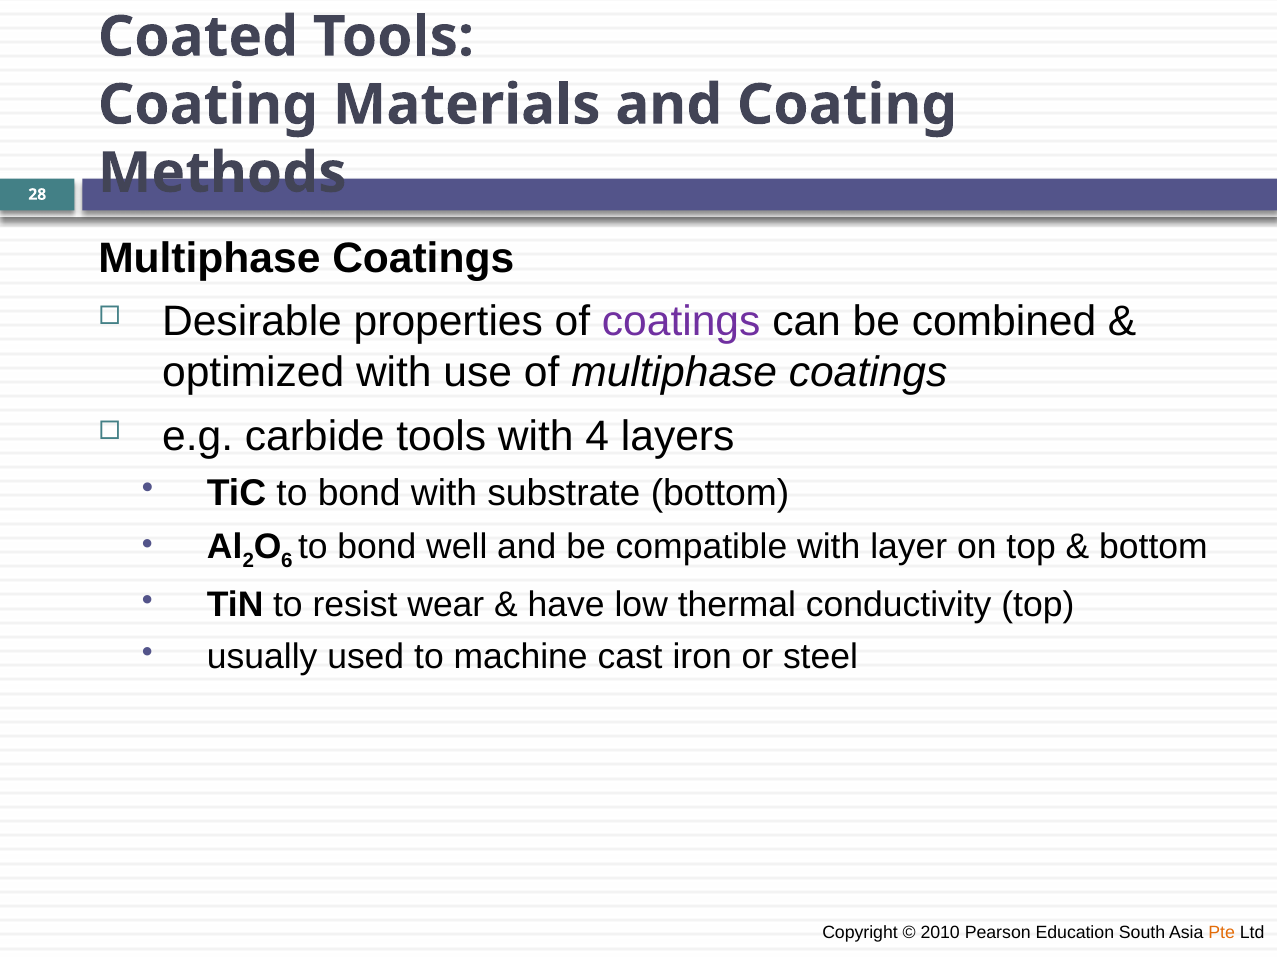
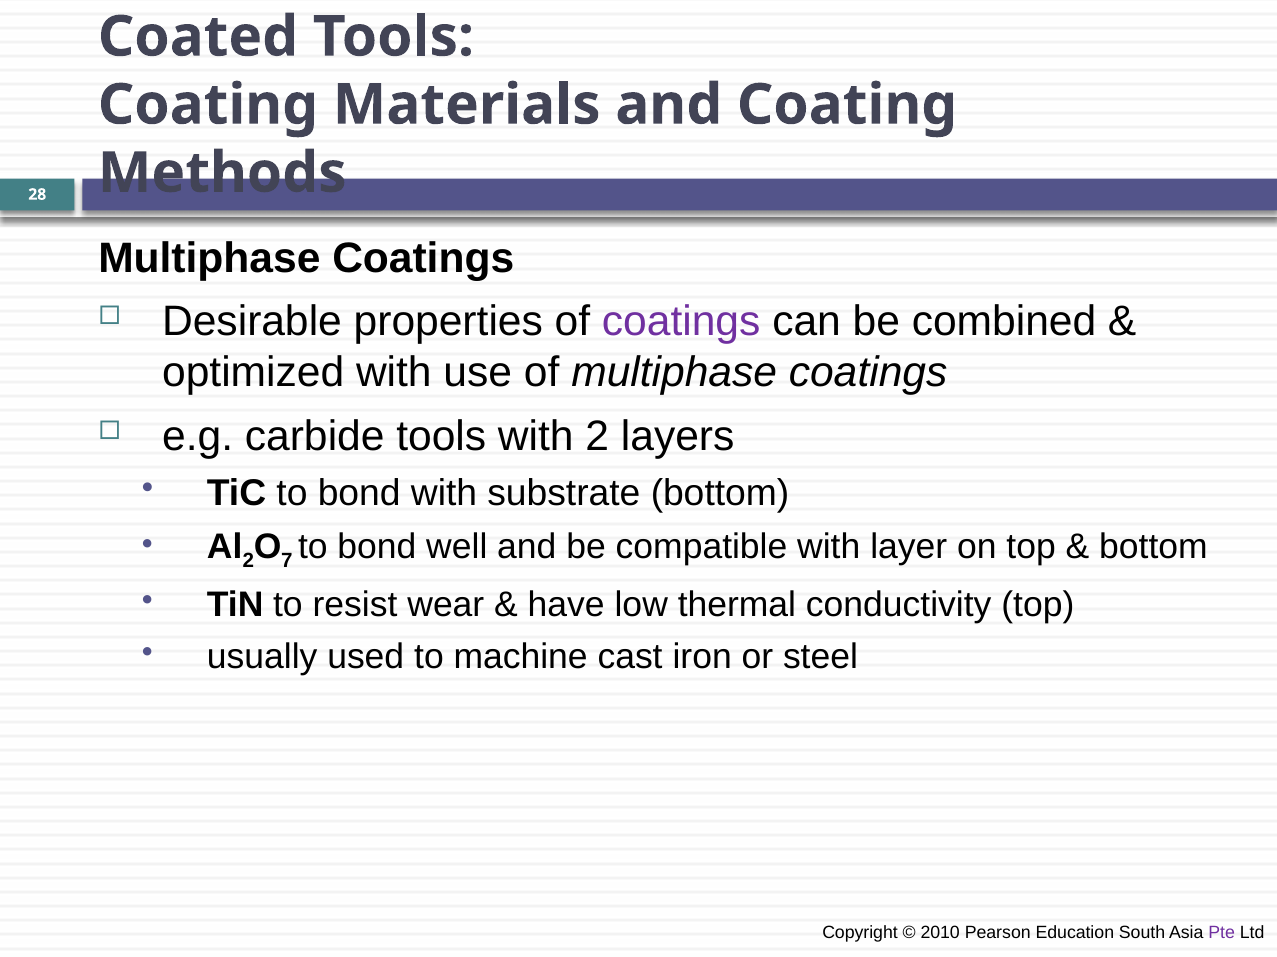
with 4: 4 -> 2
6: 6 -> 7
Pte colour: orange -> purple
